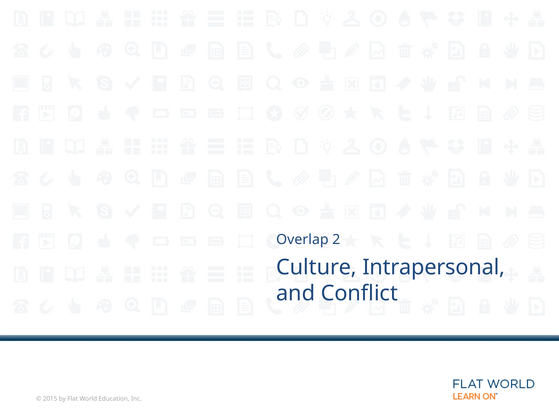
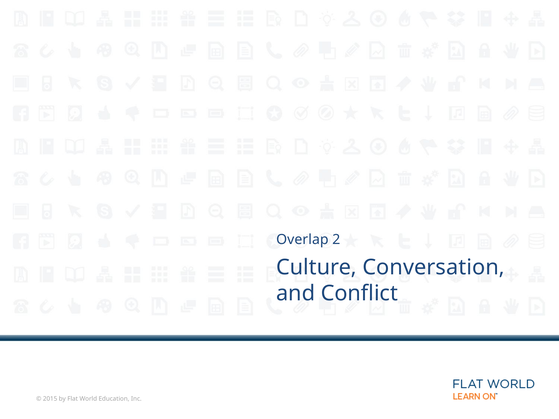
Intrapersonal: Intrapersonal -> Conversation
